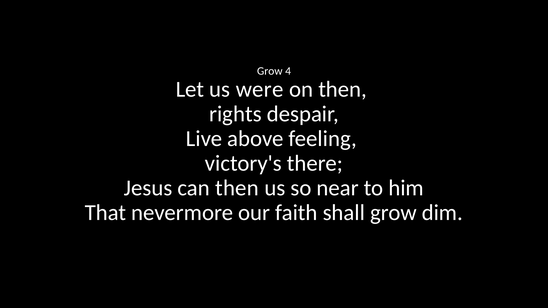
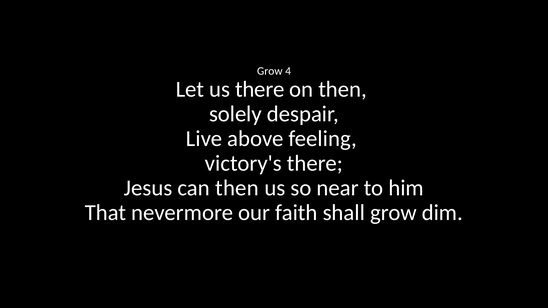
us were: were -> there
rights: rights -> solely
